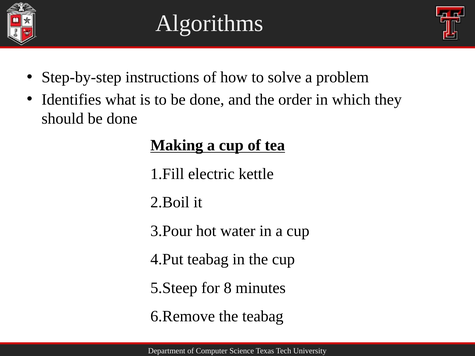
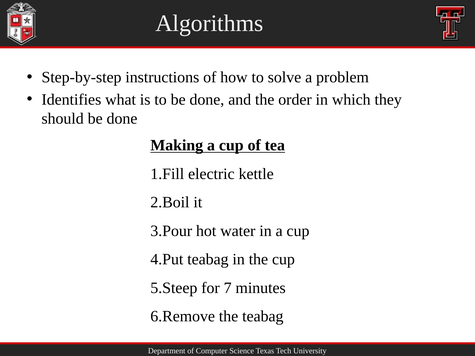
8: 8 -> 7
